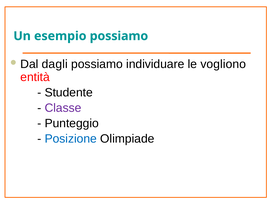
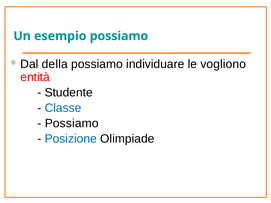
dagli: dagli -> della
Classe colour: purple -> blue
Punteggio at (72, 124): Punteggio -> Possiamo
